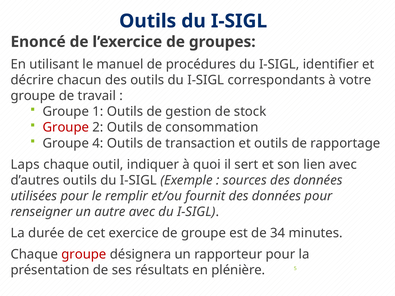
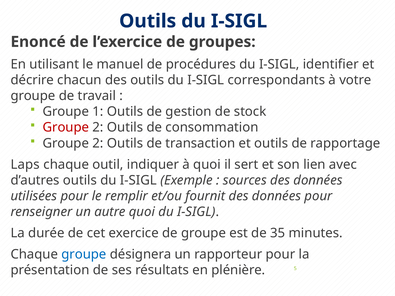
4 at (98, 143): 4 -> 2
autre avec: avec -> quoi
34: 34 -> 35
groupe at (84, 255) colour: red -> blue
